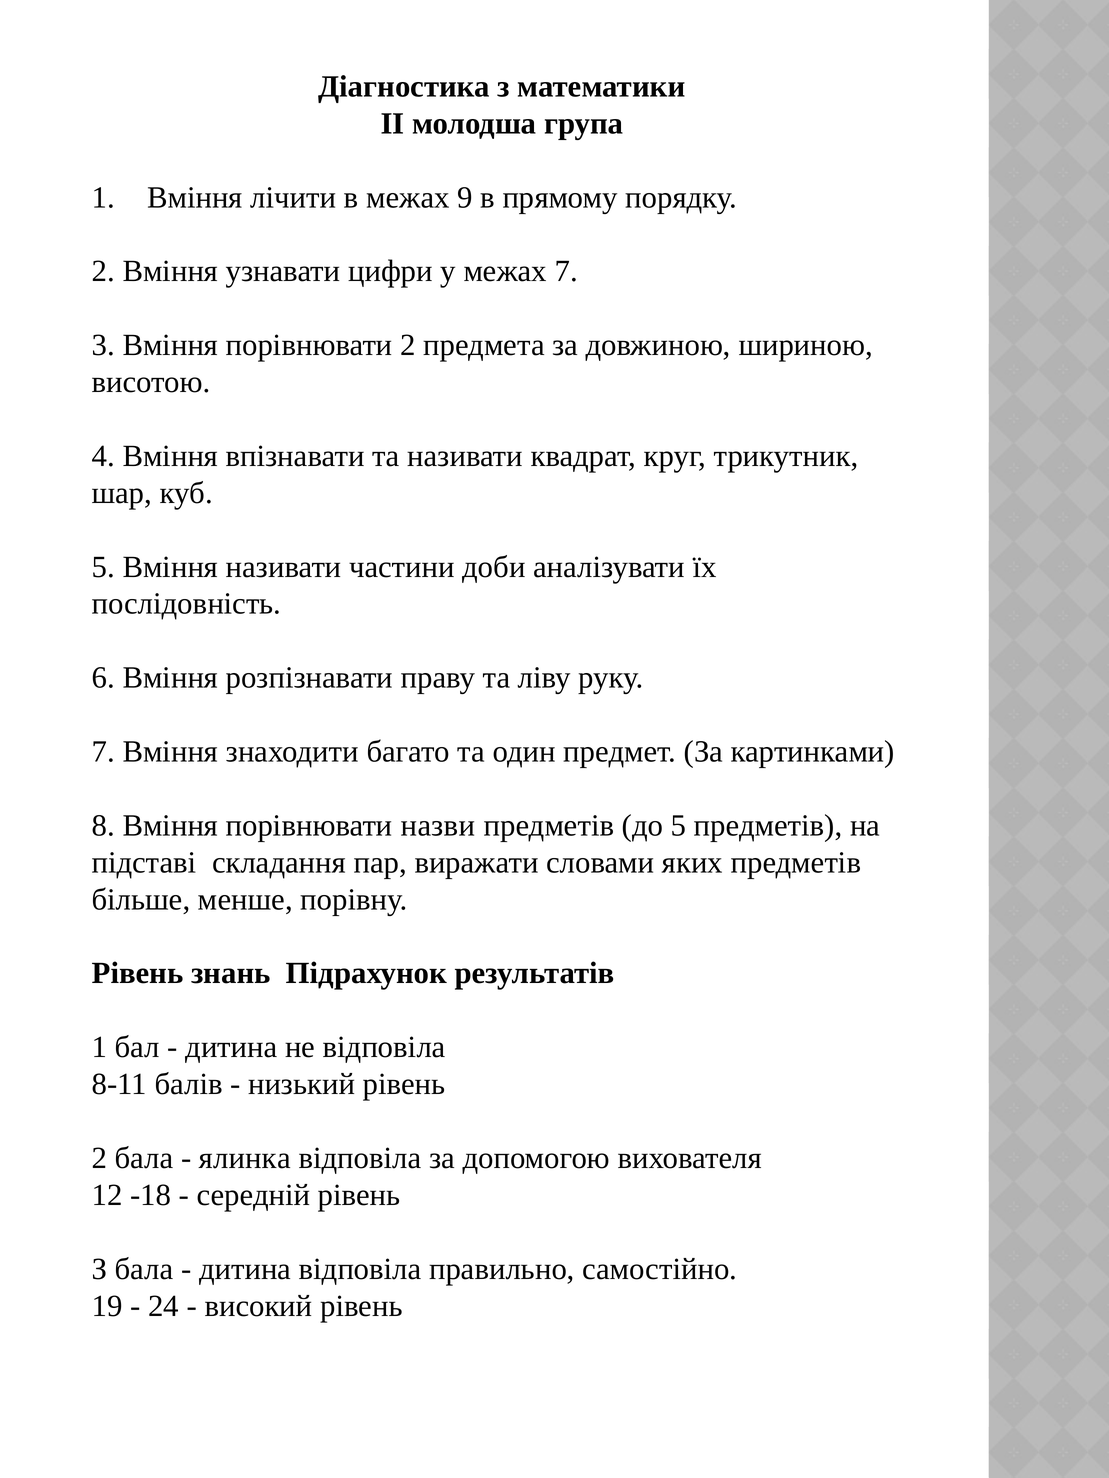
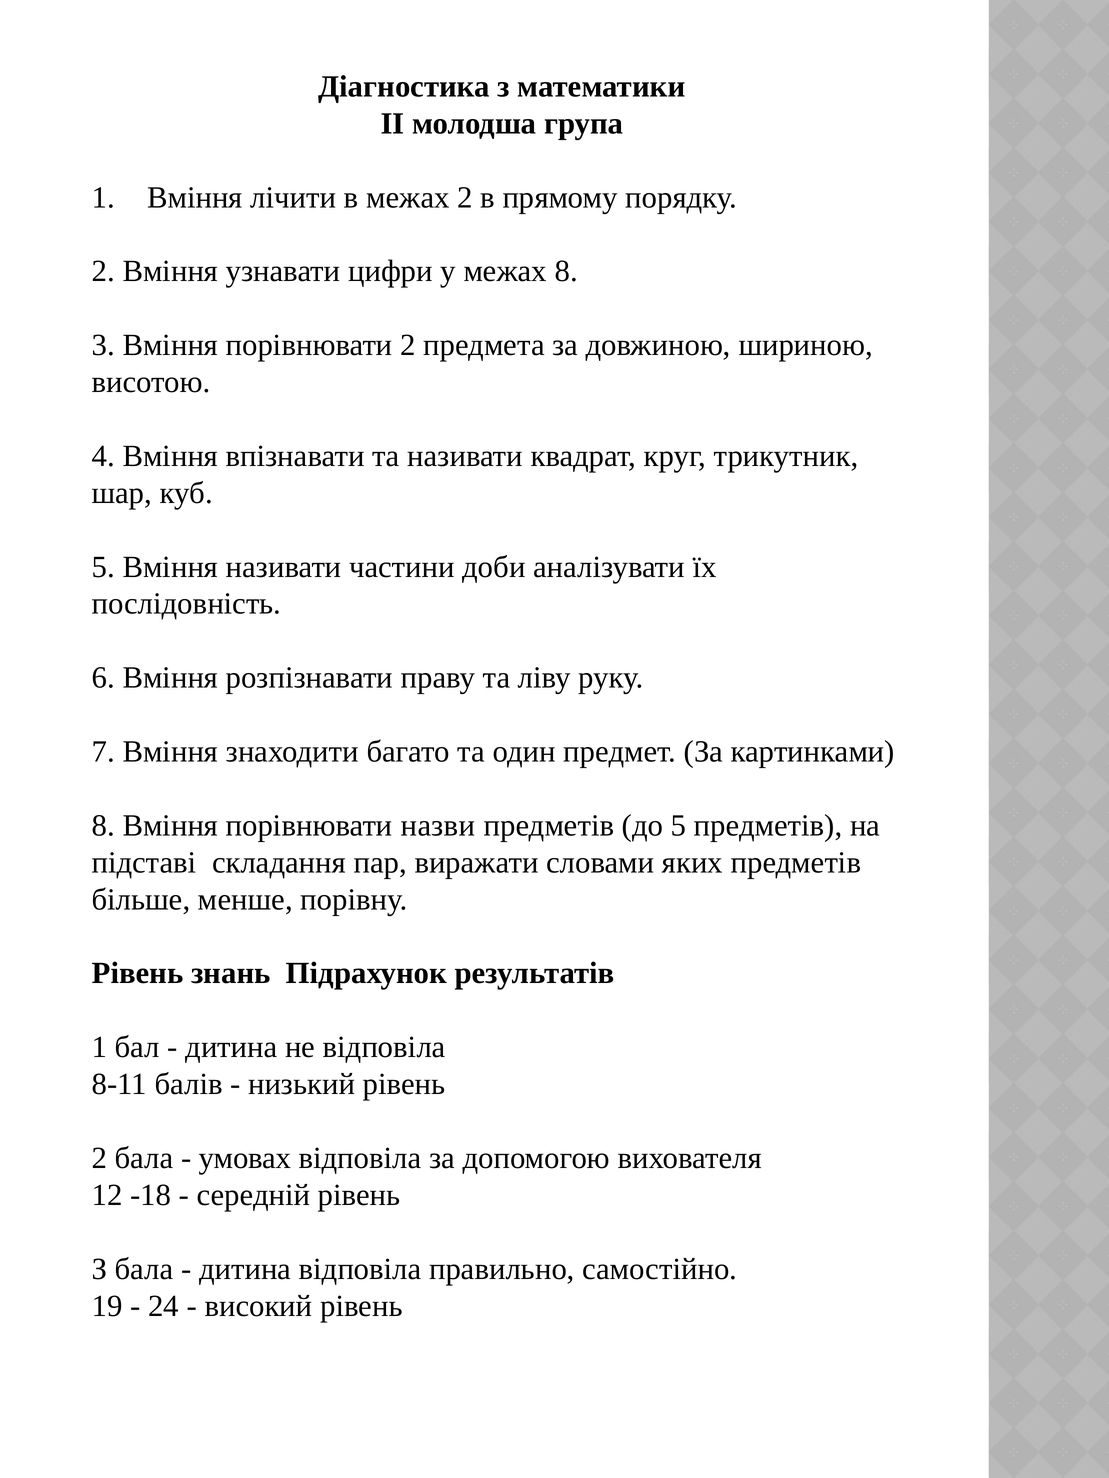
межах 9: 9 -> 2
межах 7: 7 -> 8
ялинка: ялинка -> умовах
